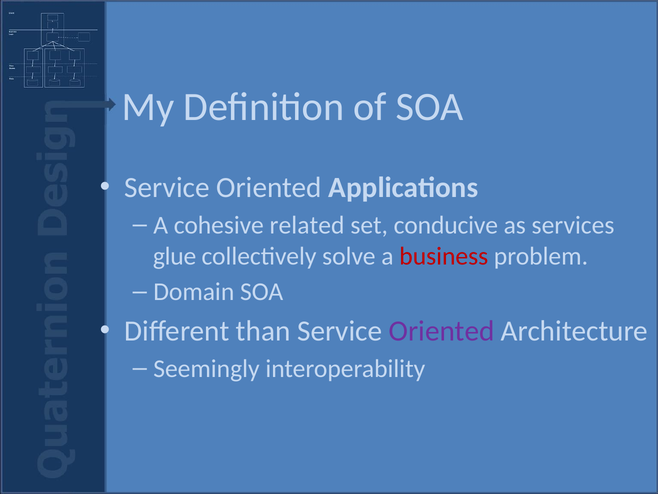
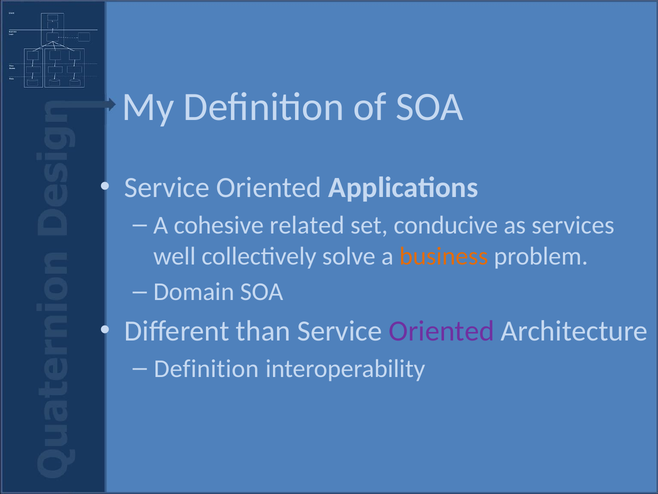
glue: glue -> well
business colour: red -> orange
Seemingly at (206, 369): Seemingly -> Definition
